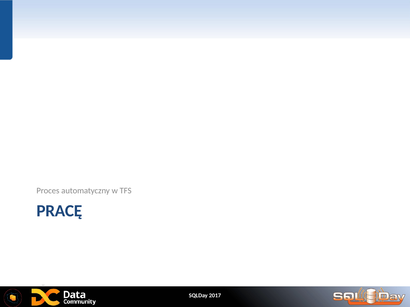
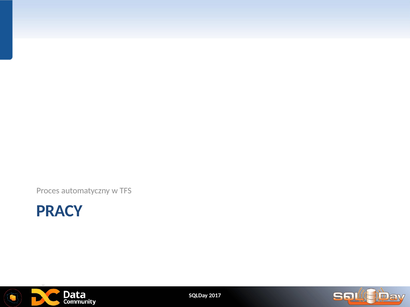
PRACĘ: PRACĘ -> PRACY
